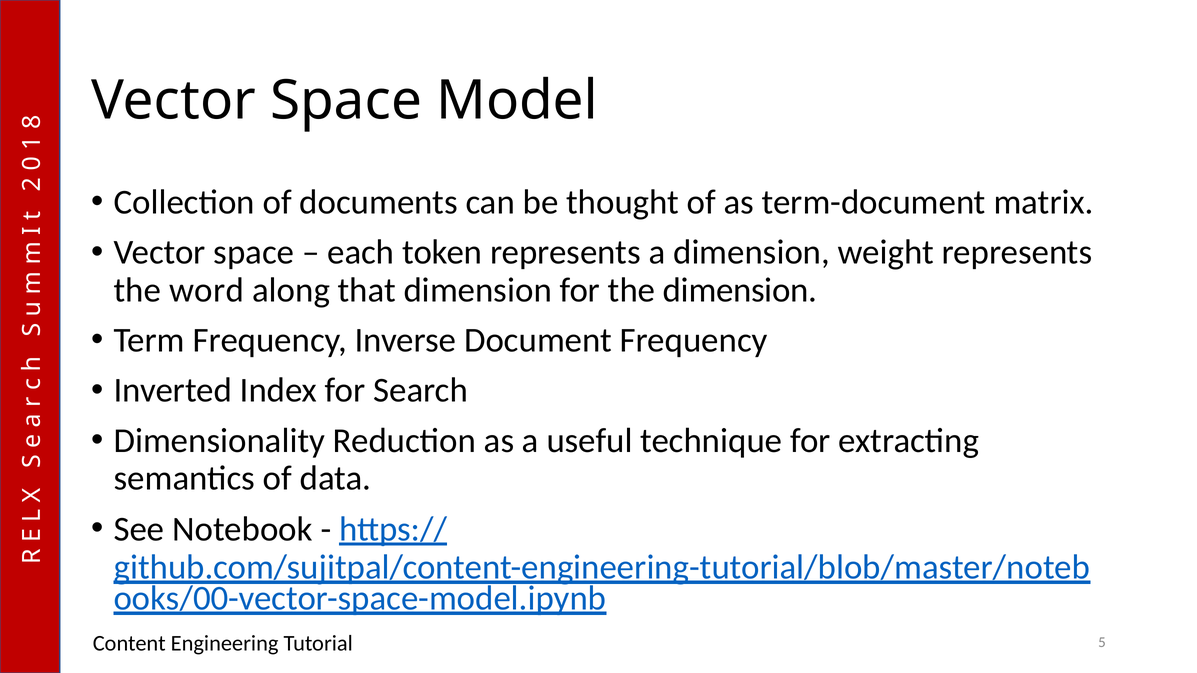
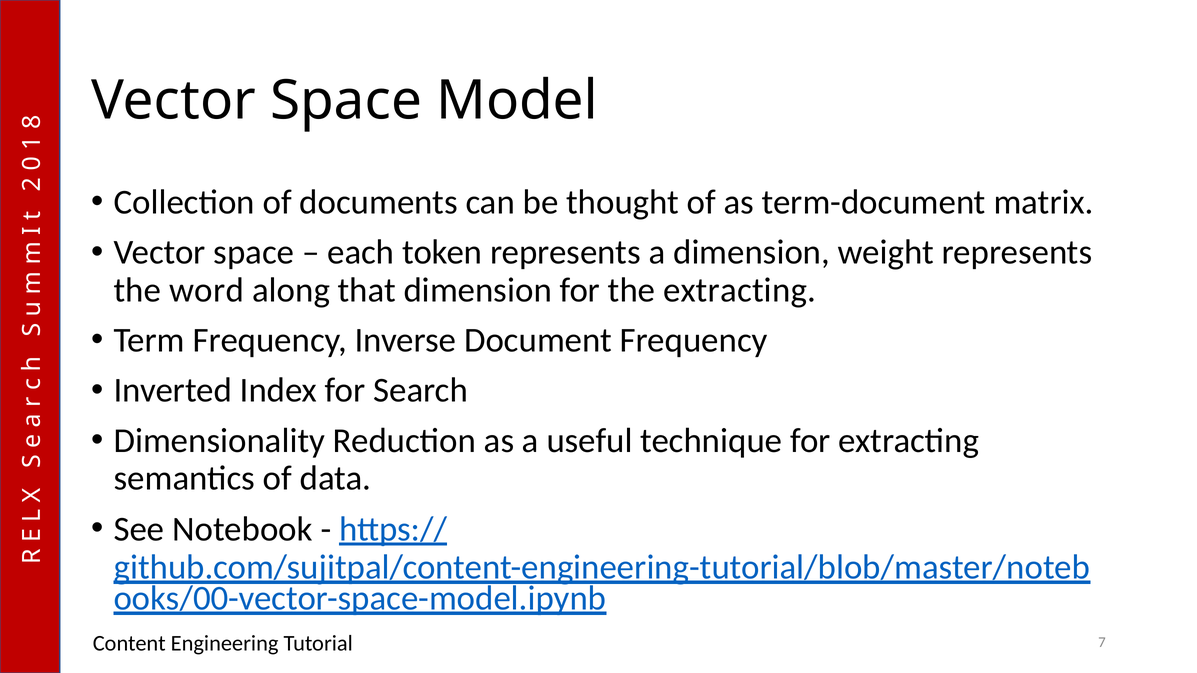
the dimension: dimension -> extracting
5: 5 -> 7
